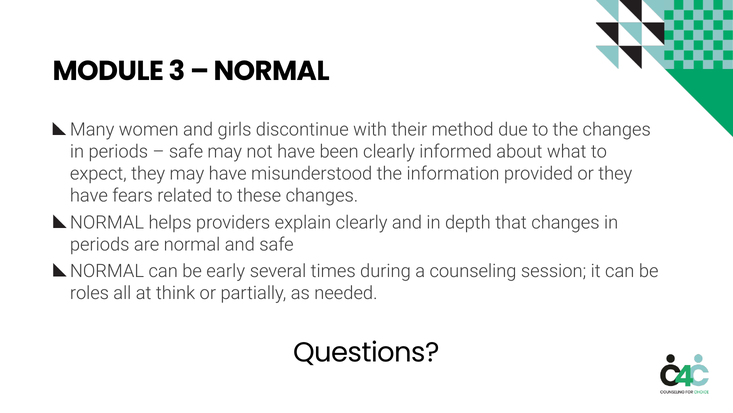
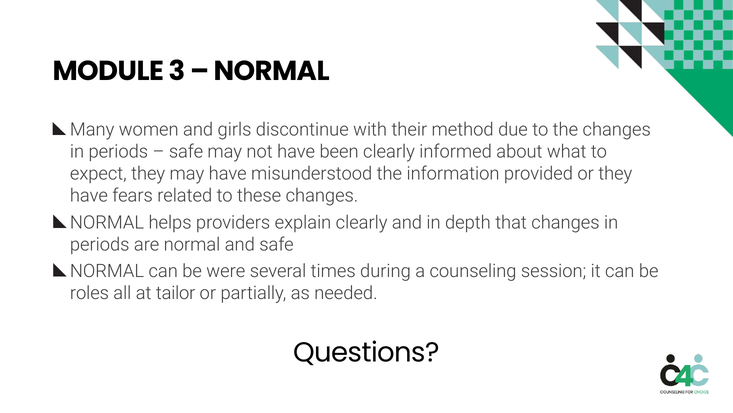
early: early -> were
think: think -> tailor
